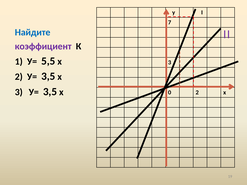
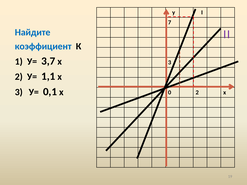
коэффициент colour: purple -> blue
5,5: 5,5 -> 3,7
2 У= 3,5: 3,5 -> 1,1
3 У= 3,5: 3,5 -> 0,1
